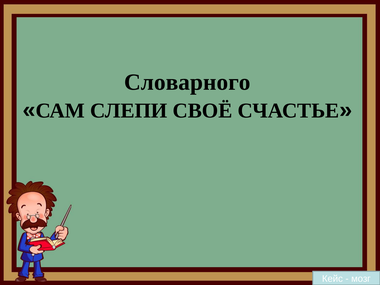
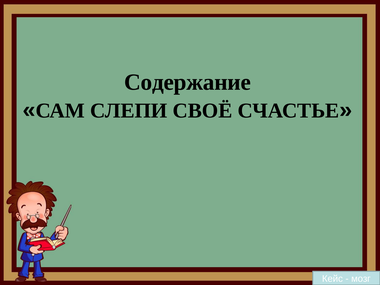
Словарного: Словарного -> Содержание
